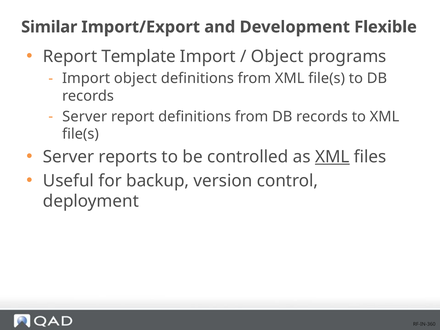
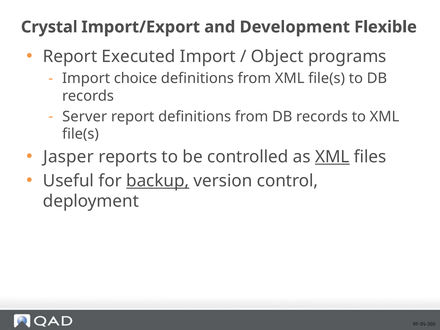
Similar: Similar -> Crystal
Template: Template -> Executed
Import object: object -> choice
Server at (69, 157): Server -> Jasper
backup underline: none -> present
